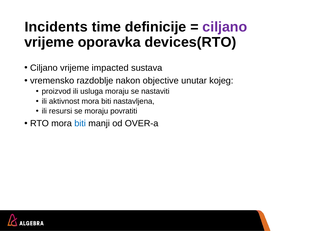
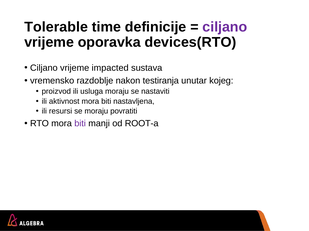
Incidents: Incidents -> Tolerable
objective: objective -> testiranja
biti at (80, 124) colour: blue -> purple
OVER-a: OVER-a -> ROOT-a
